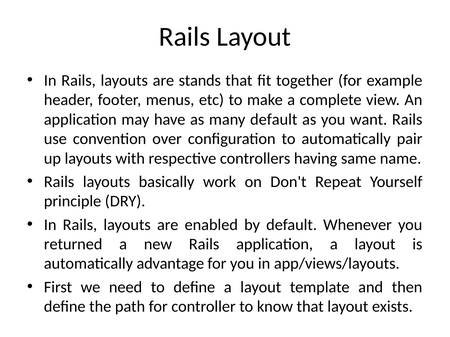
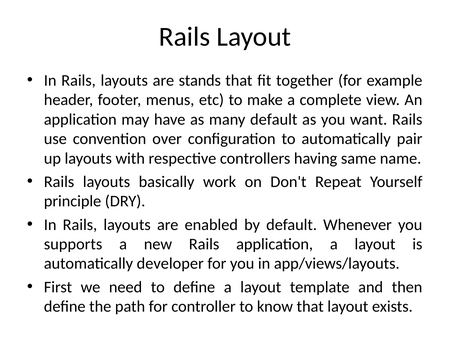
returned: returned -> supports
advantage: advantage -> developer
